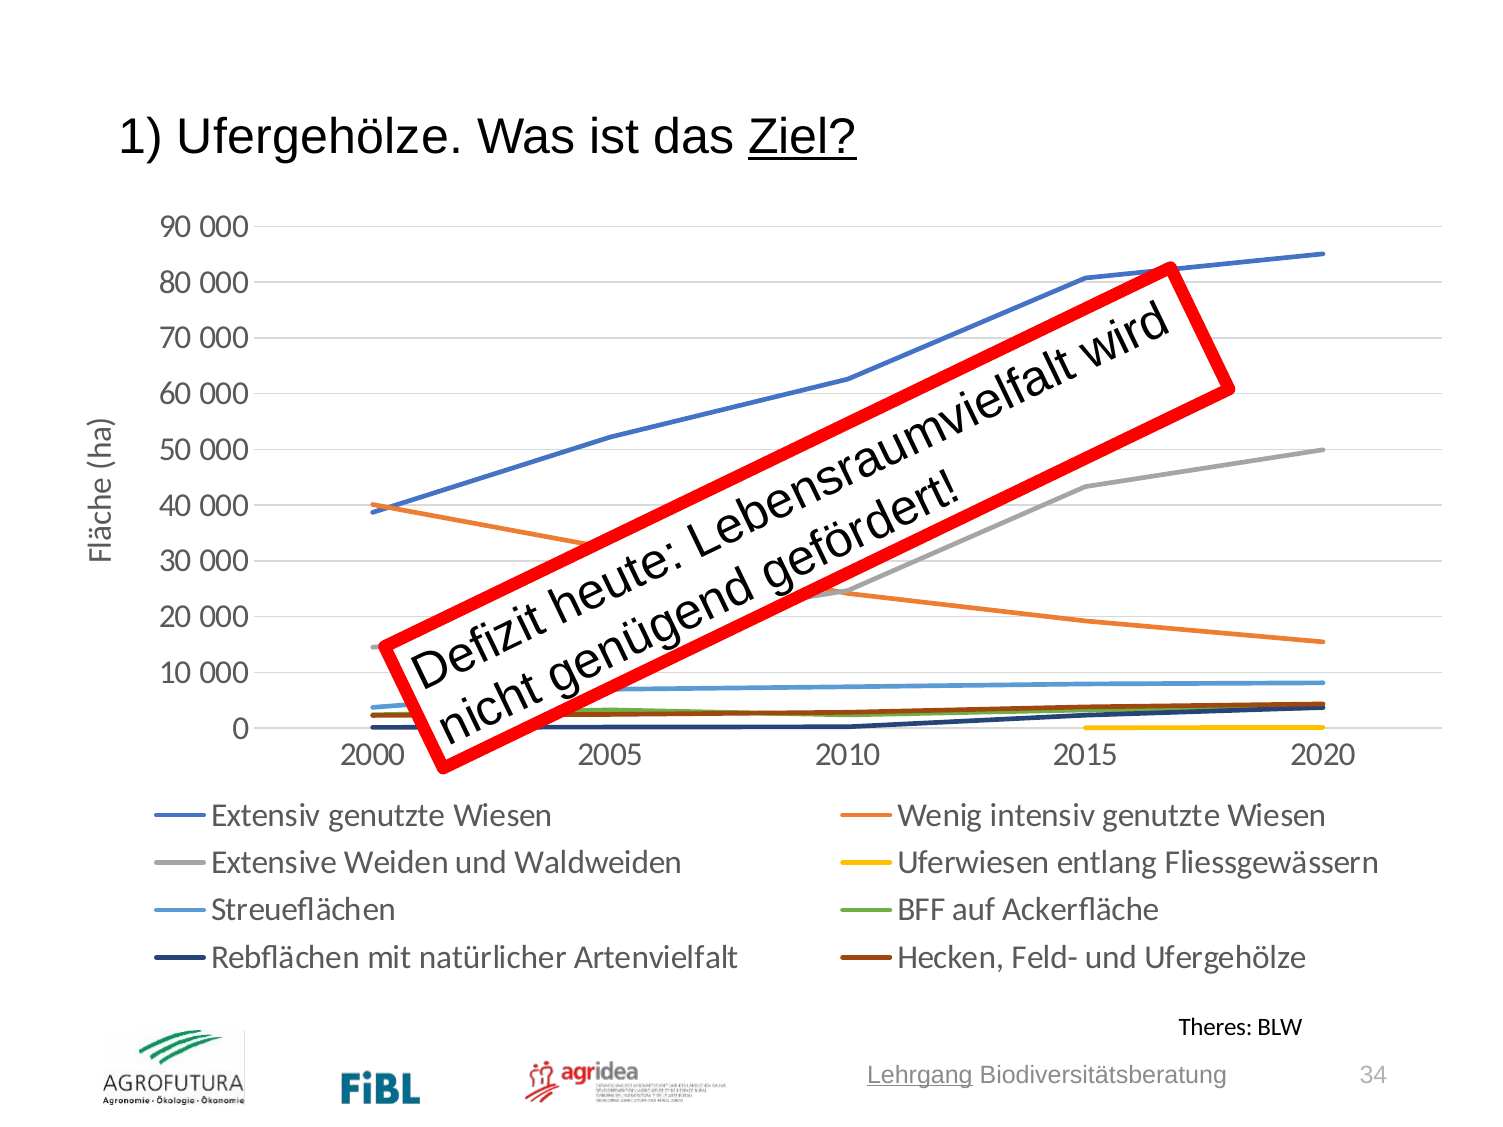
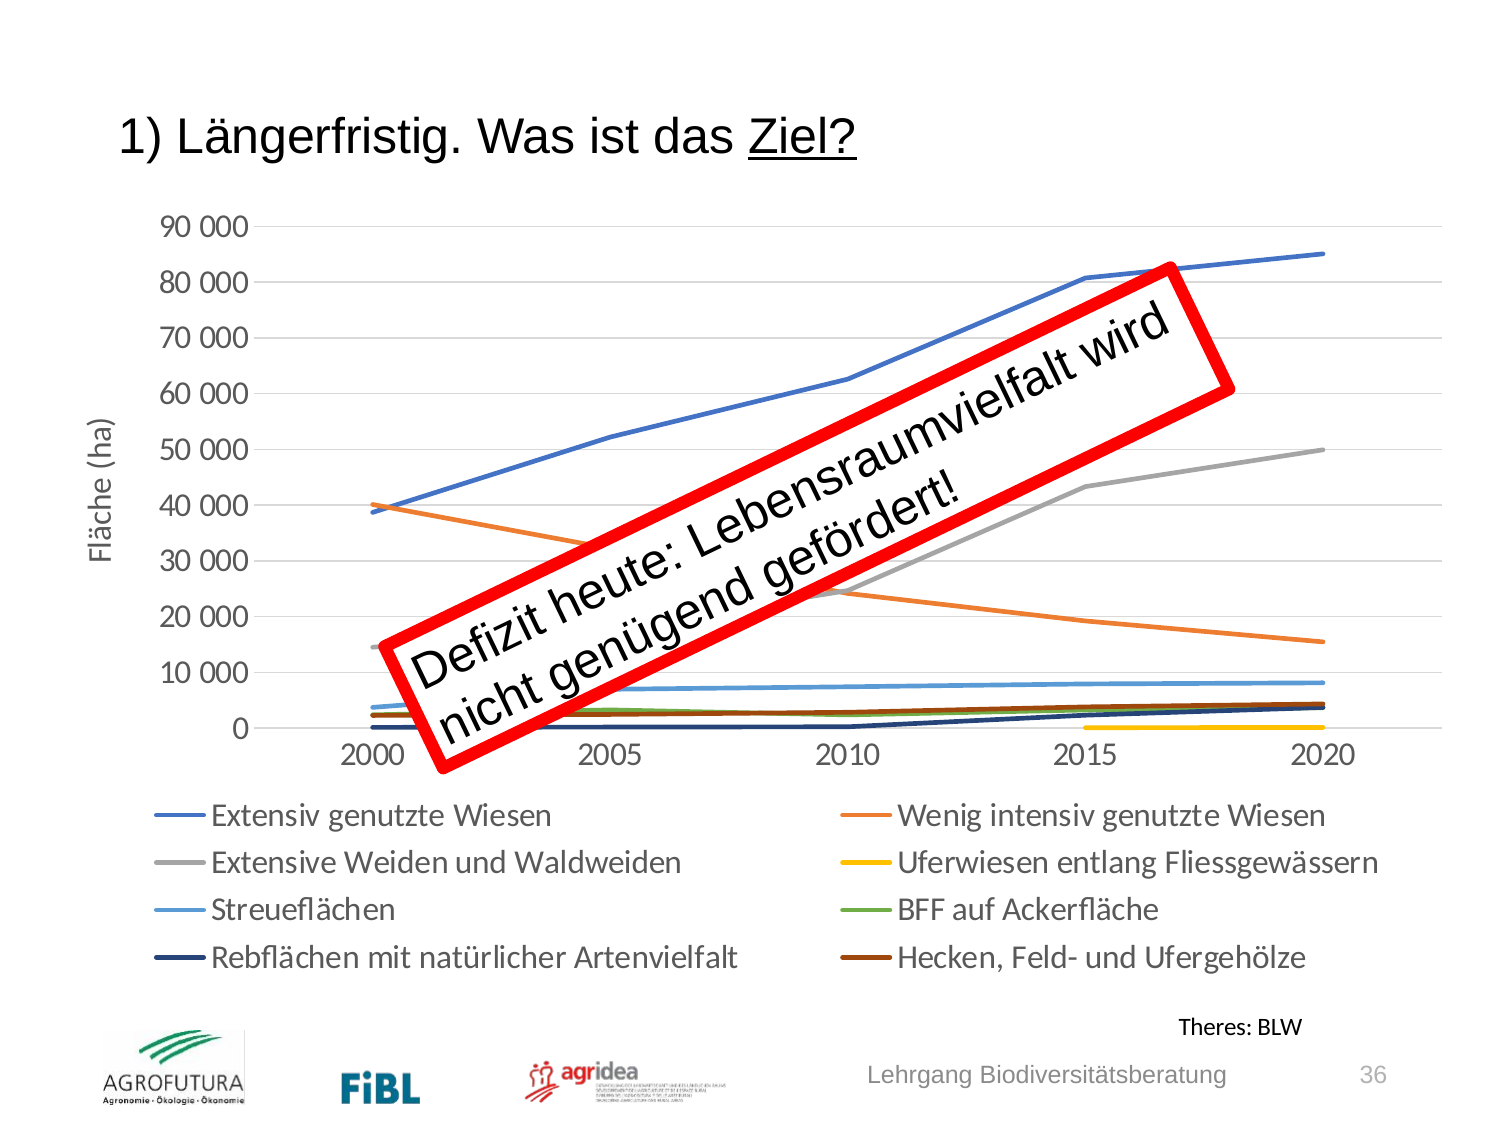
1 Ufergehölze: Ufergehölze -> Längerfristig
Lehrgang underline: present -> none
34: 34 -> 36
